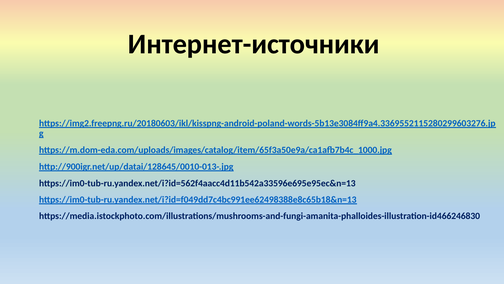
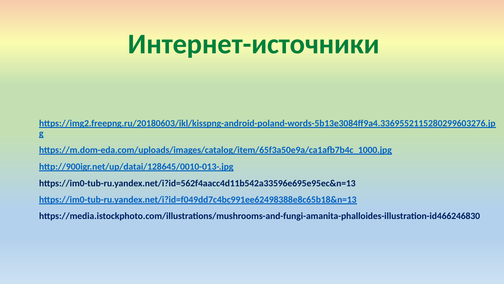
Интернет-источники colour: black -> green
